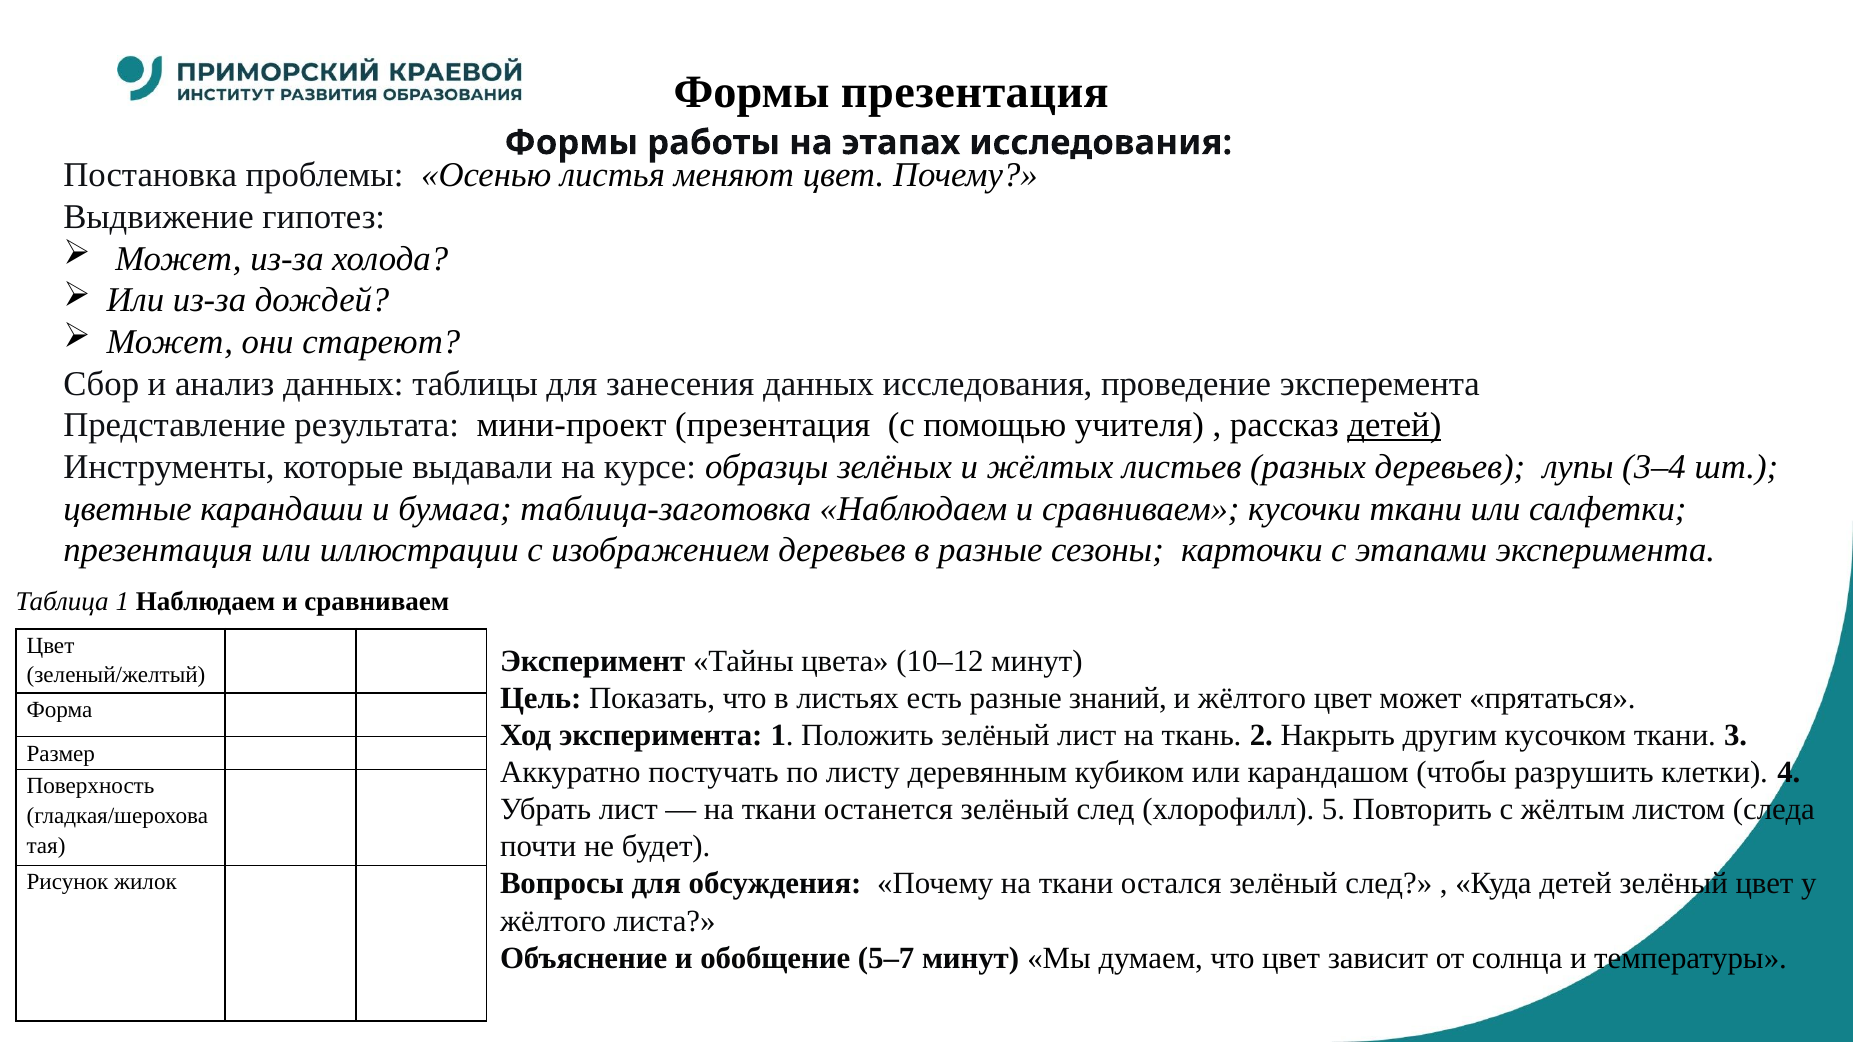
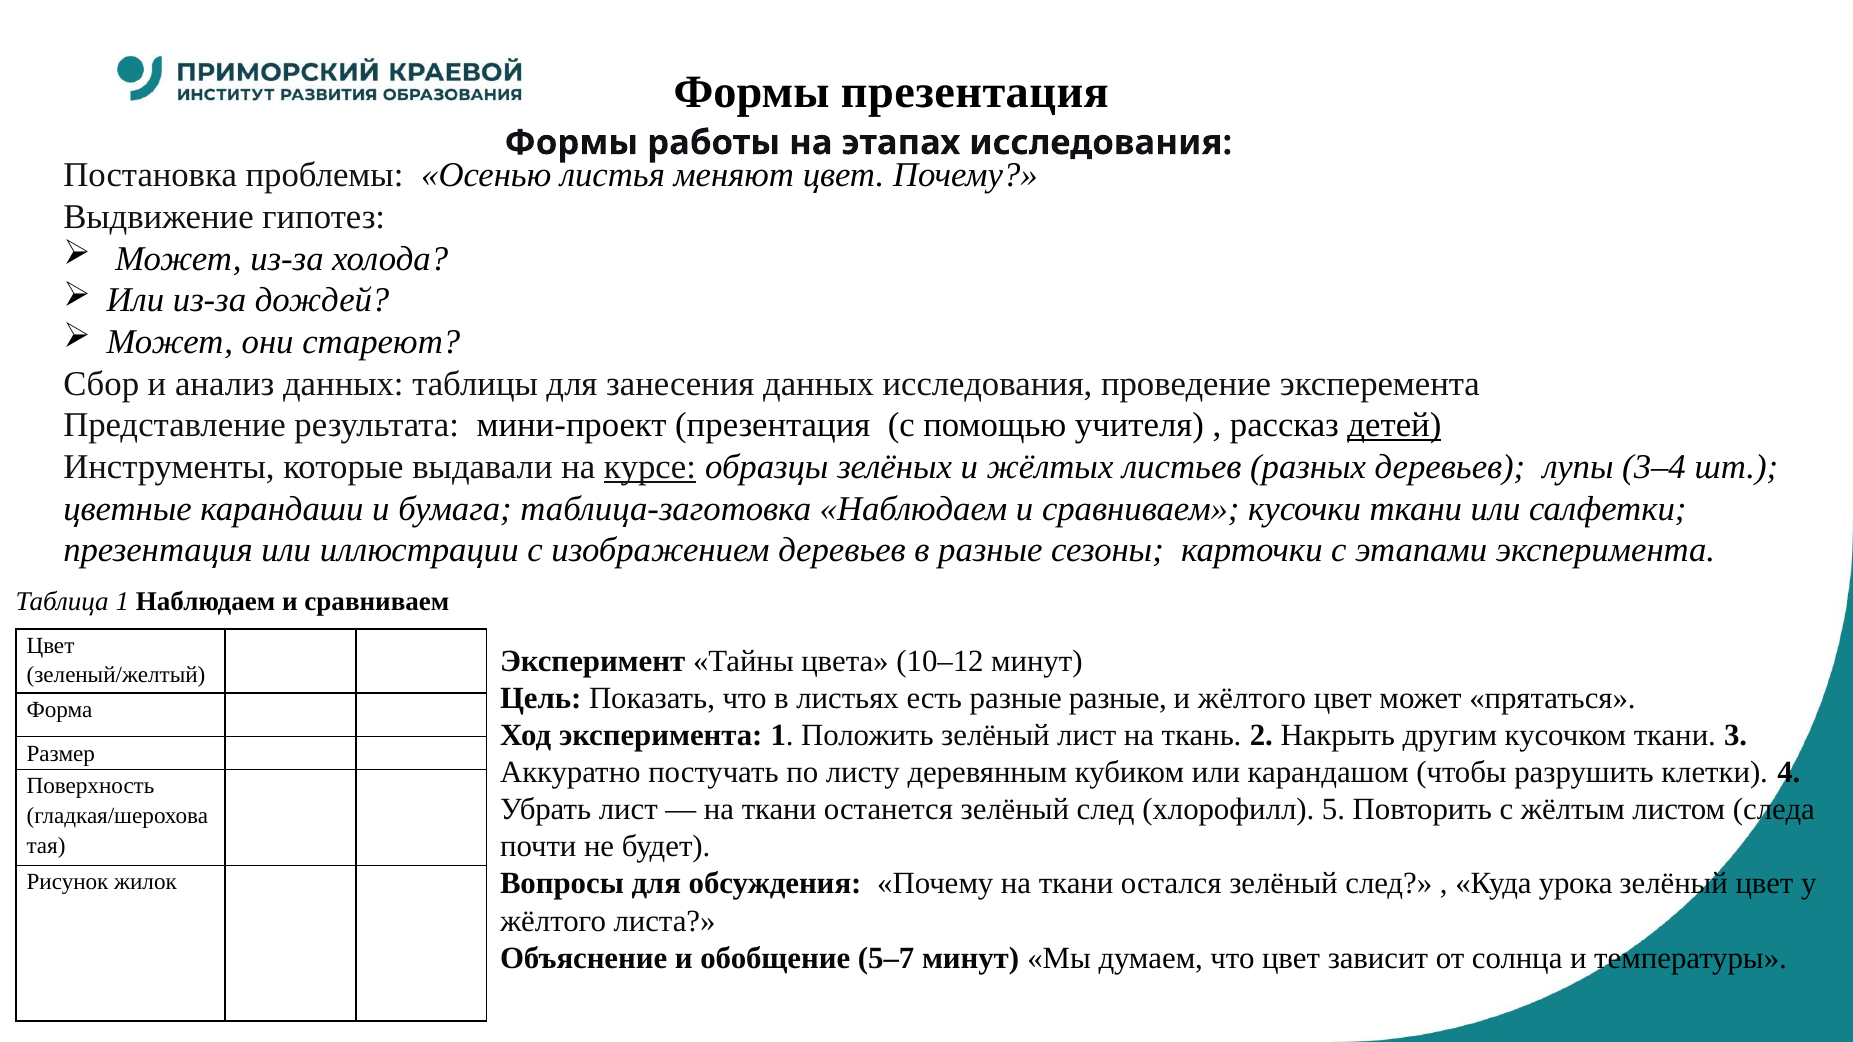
курсе underline: none -> present
разные знаний: знаний -> разные
Куда детей: детей -> урока
